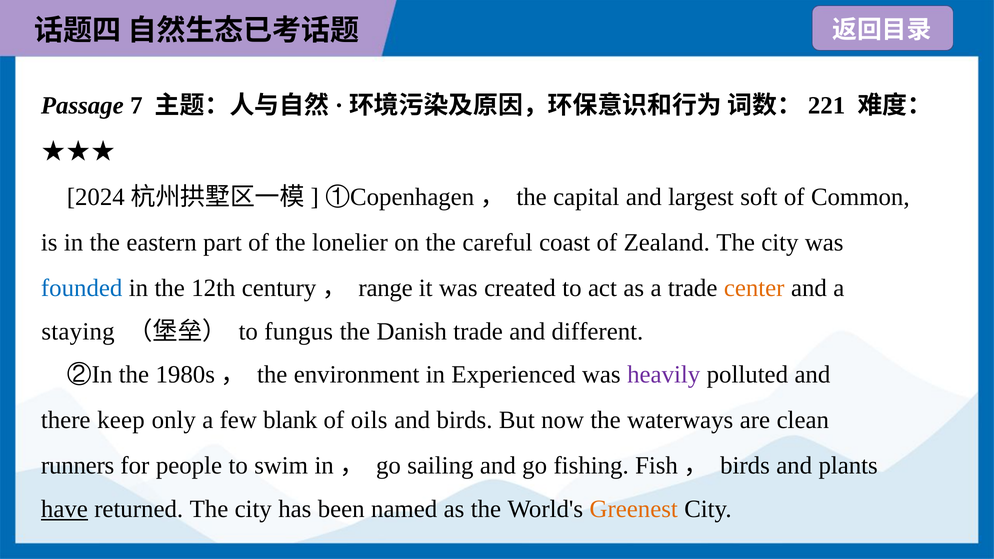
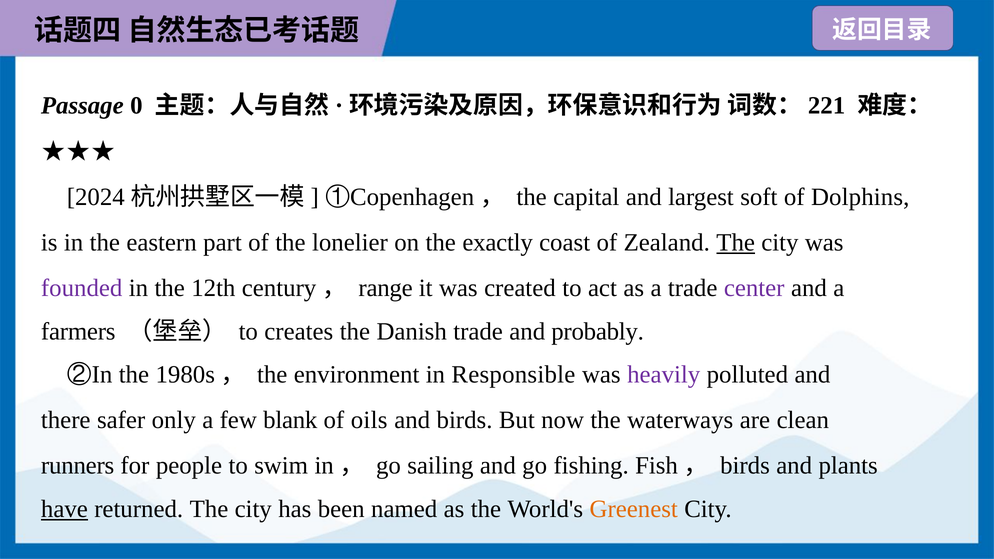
7: 7 -> 0
Common: Common -> Dolphins
careful: careful -> exactly
The at (736, 242) underline: none -> present
founded colour: blue -> purple
center colour: orange -> purple
staying: staying -> farmers
fungus: fungus -> creates
different: different -> probably
Experienced: Experienced -> Responsible
keep: keep -> safer
